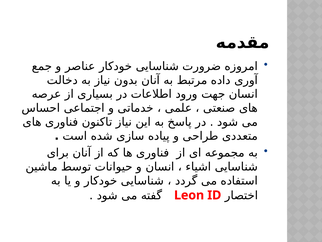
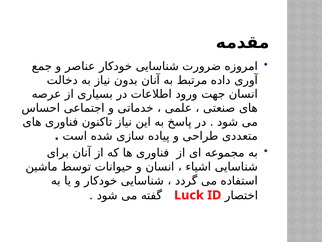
Leon: Leon -> Luck
